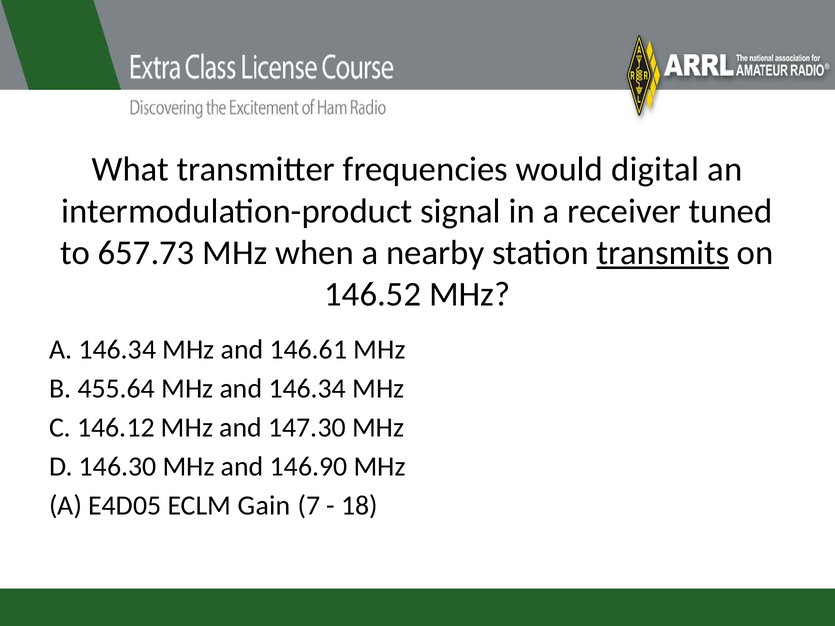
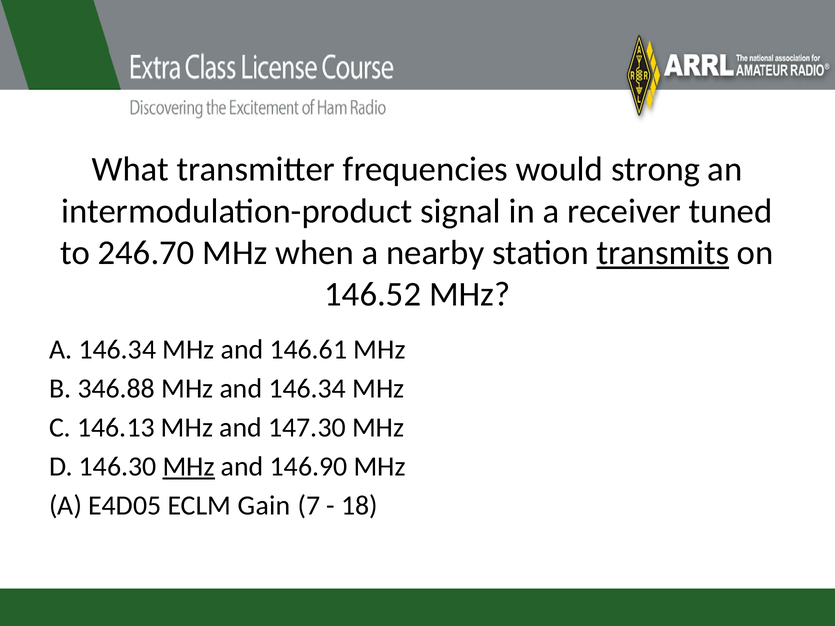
digital: digital -> strong
657.73: 657.73 -> 246.70
455.64: 455.64 -> 346.88
146.12: 146.12 -> 146.13
MHz at (189, 467) underline: none -> present
